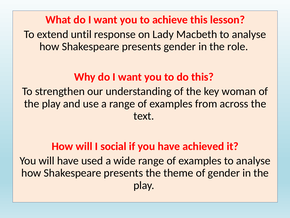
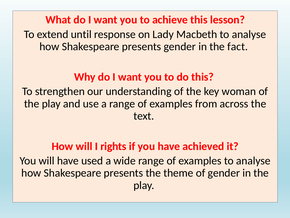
role: role -> fact
social: social -> rights
